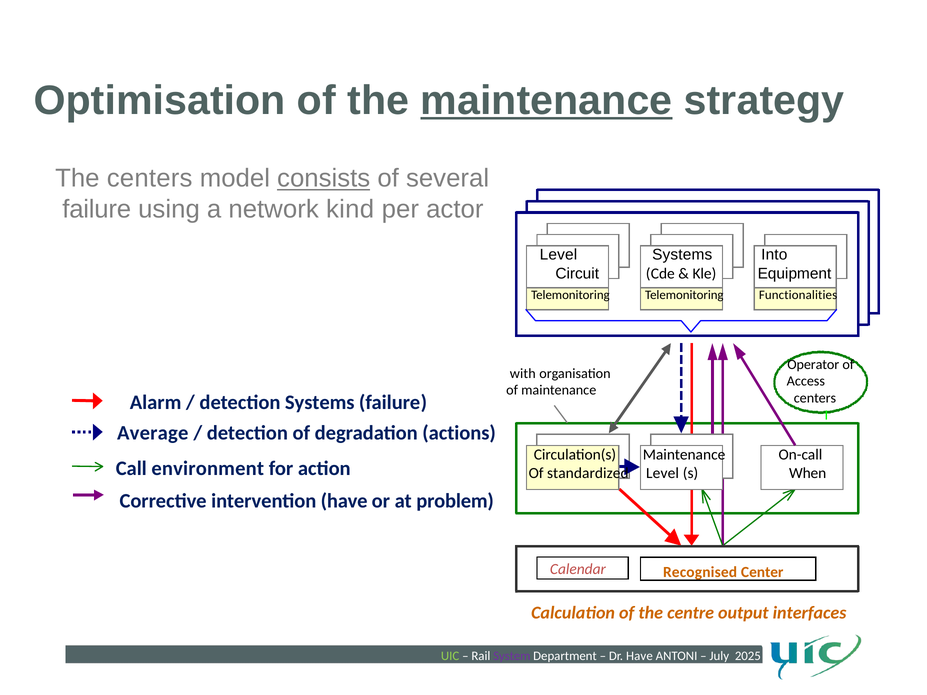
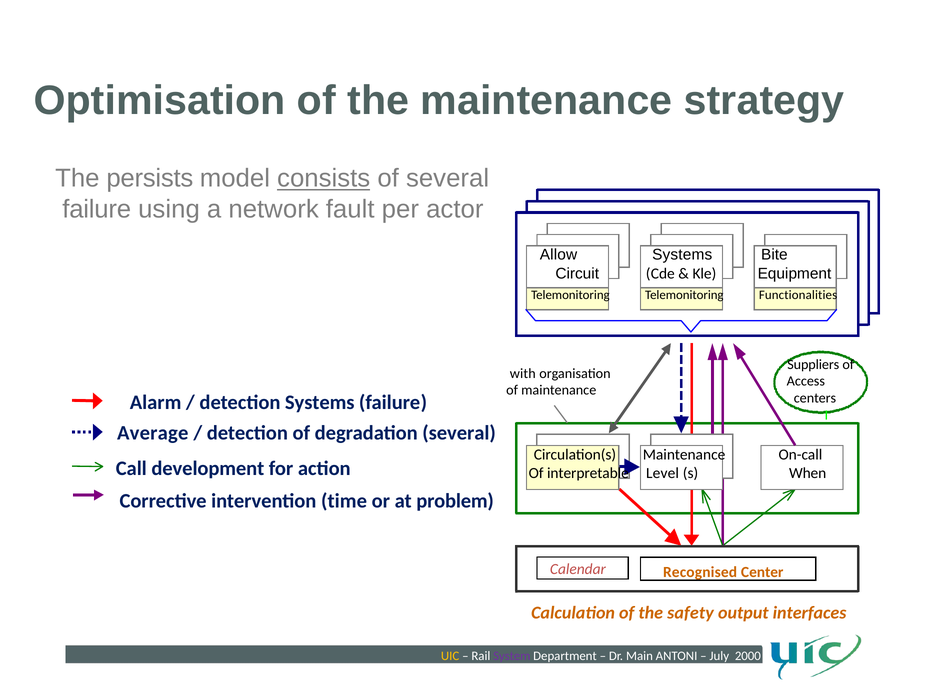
maintenance at (546, 101) underline: present -> none
The centers: centers -> persists
kind: kind -> fault
Level at (558, 255): Level -> Allow
Into: Into -> Bite
Operator: Operator -> Suppliers
degradation actions: actions -> several
environment: environment -> development
standardized: standardized -> interpretable
intervention have: have -> time
centre: centre -> safety
UIC colour: light green -> yellow
Dr Have: Have -> Main
2025: 2025 -> 2000
